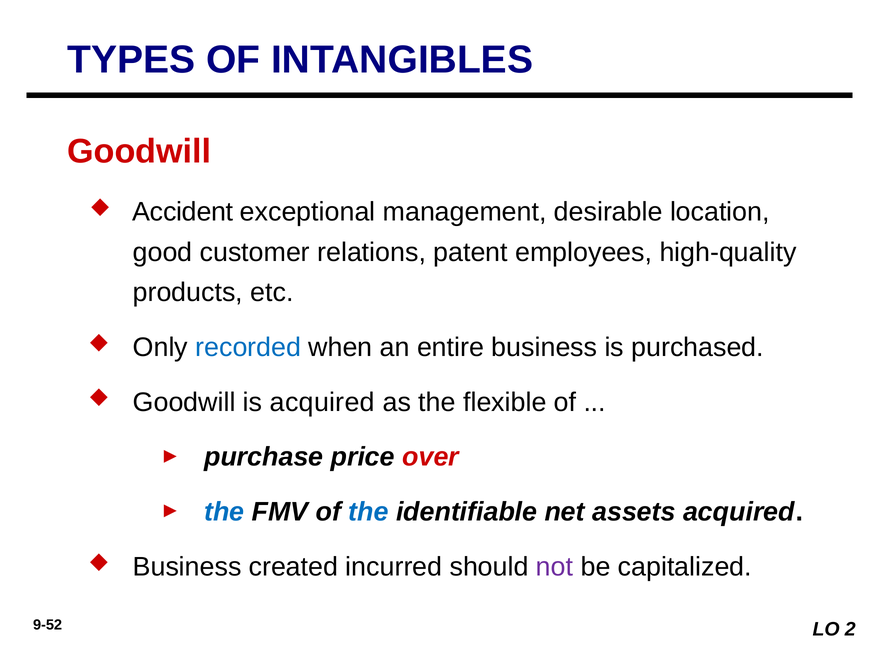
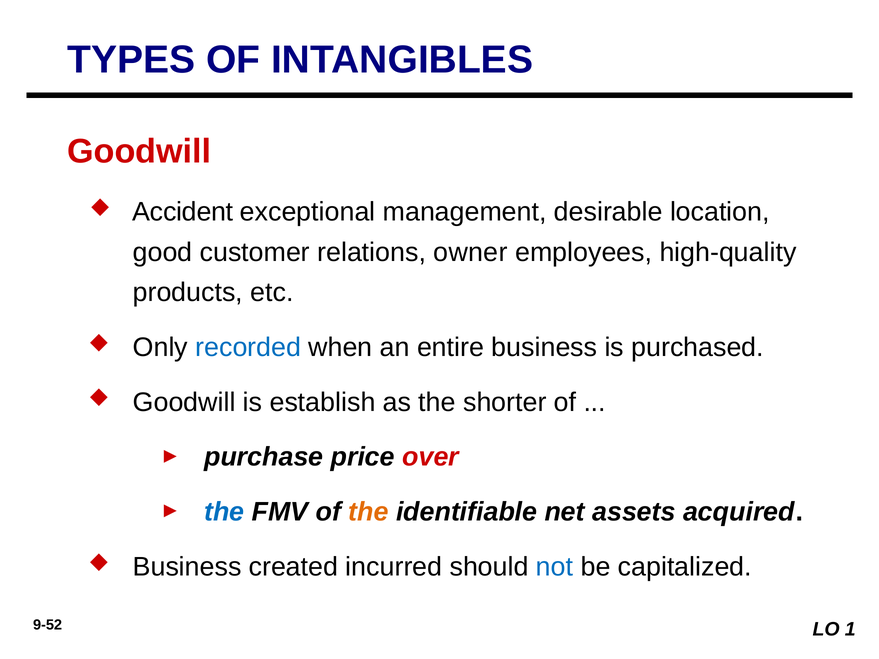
patent: patent -> owner
is acquired: acquired -> establish
flexible: flexible -> shorter
the at (369, 512) colour: blue -> orange
not colour: purple -> blue
2: 2 -> 1
